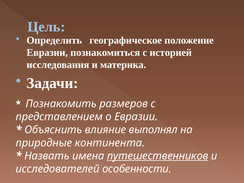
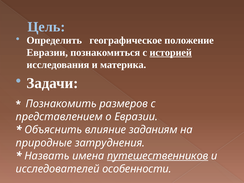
историей underline: none -> present
выполнял: выполнял -> заданиям
континента: континента -> затруднения
